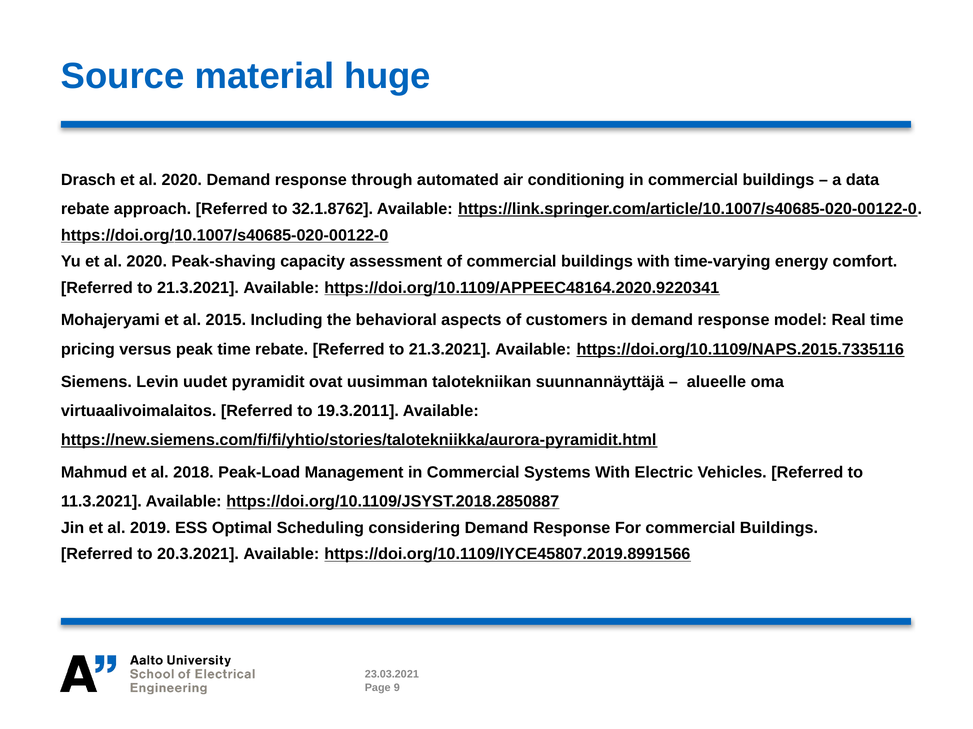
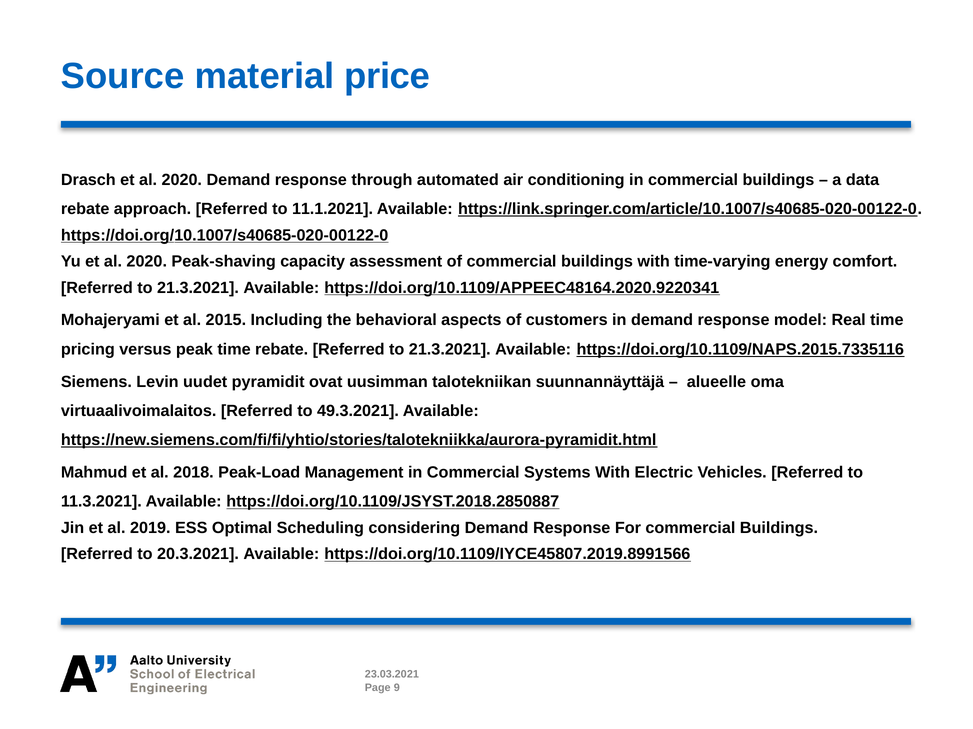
huge: huge -> price
32.1.8762: 32.1.8762 -> 11.1.2021
19.3.2011: 19.3.2011 -> 49.3.2021
